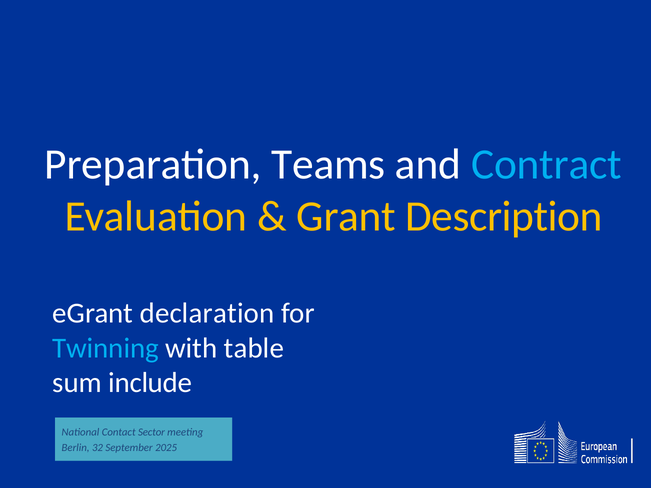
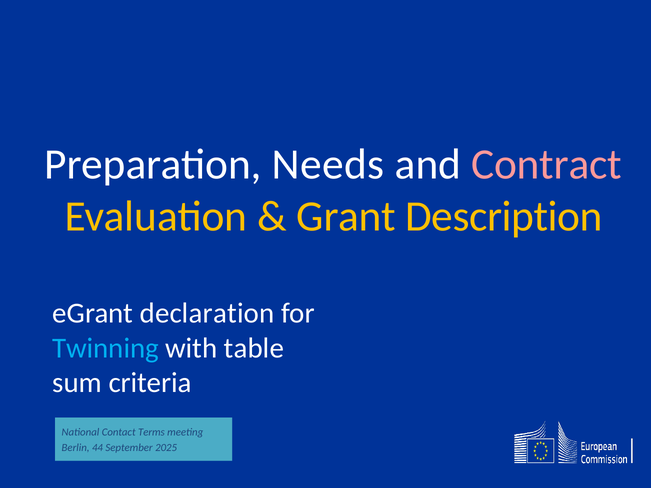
Teams: Teams -> Needs
Contract colour: light blue -> pink
include: include -> criteria
Sector: Sector -> Terms
32: 32 -> 44
